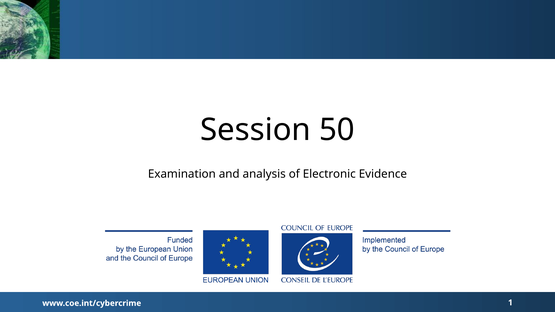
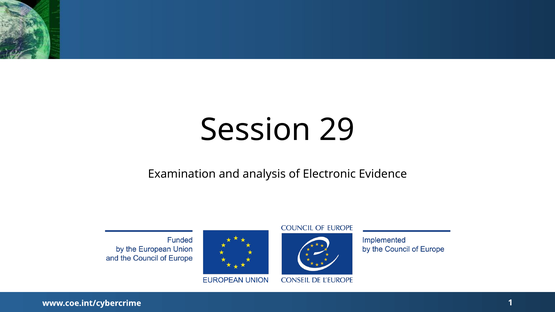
50: 50 -> 29
